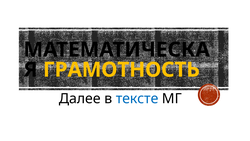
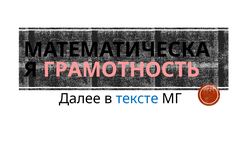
ГРАМОТНОСТЬ colour: yellow -> pink
